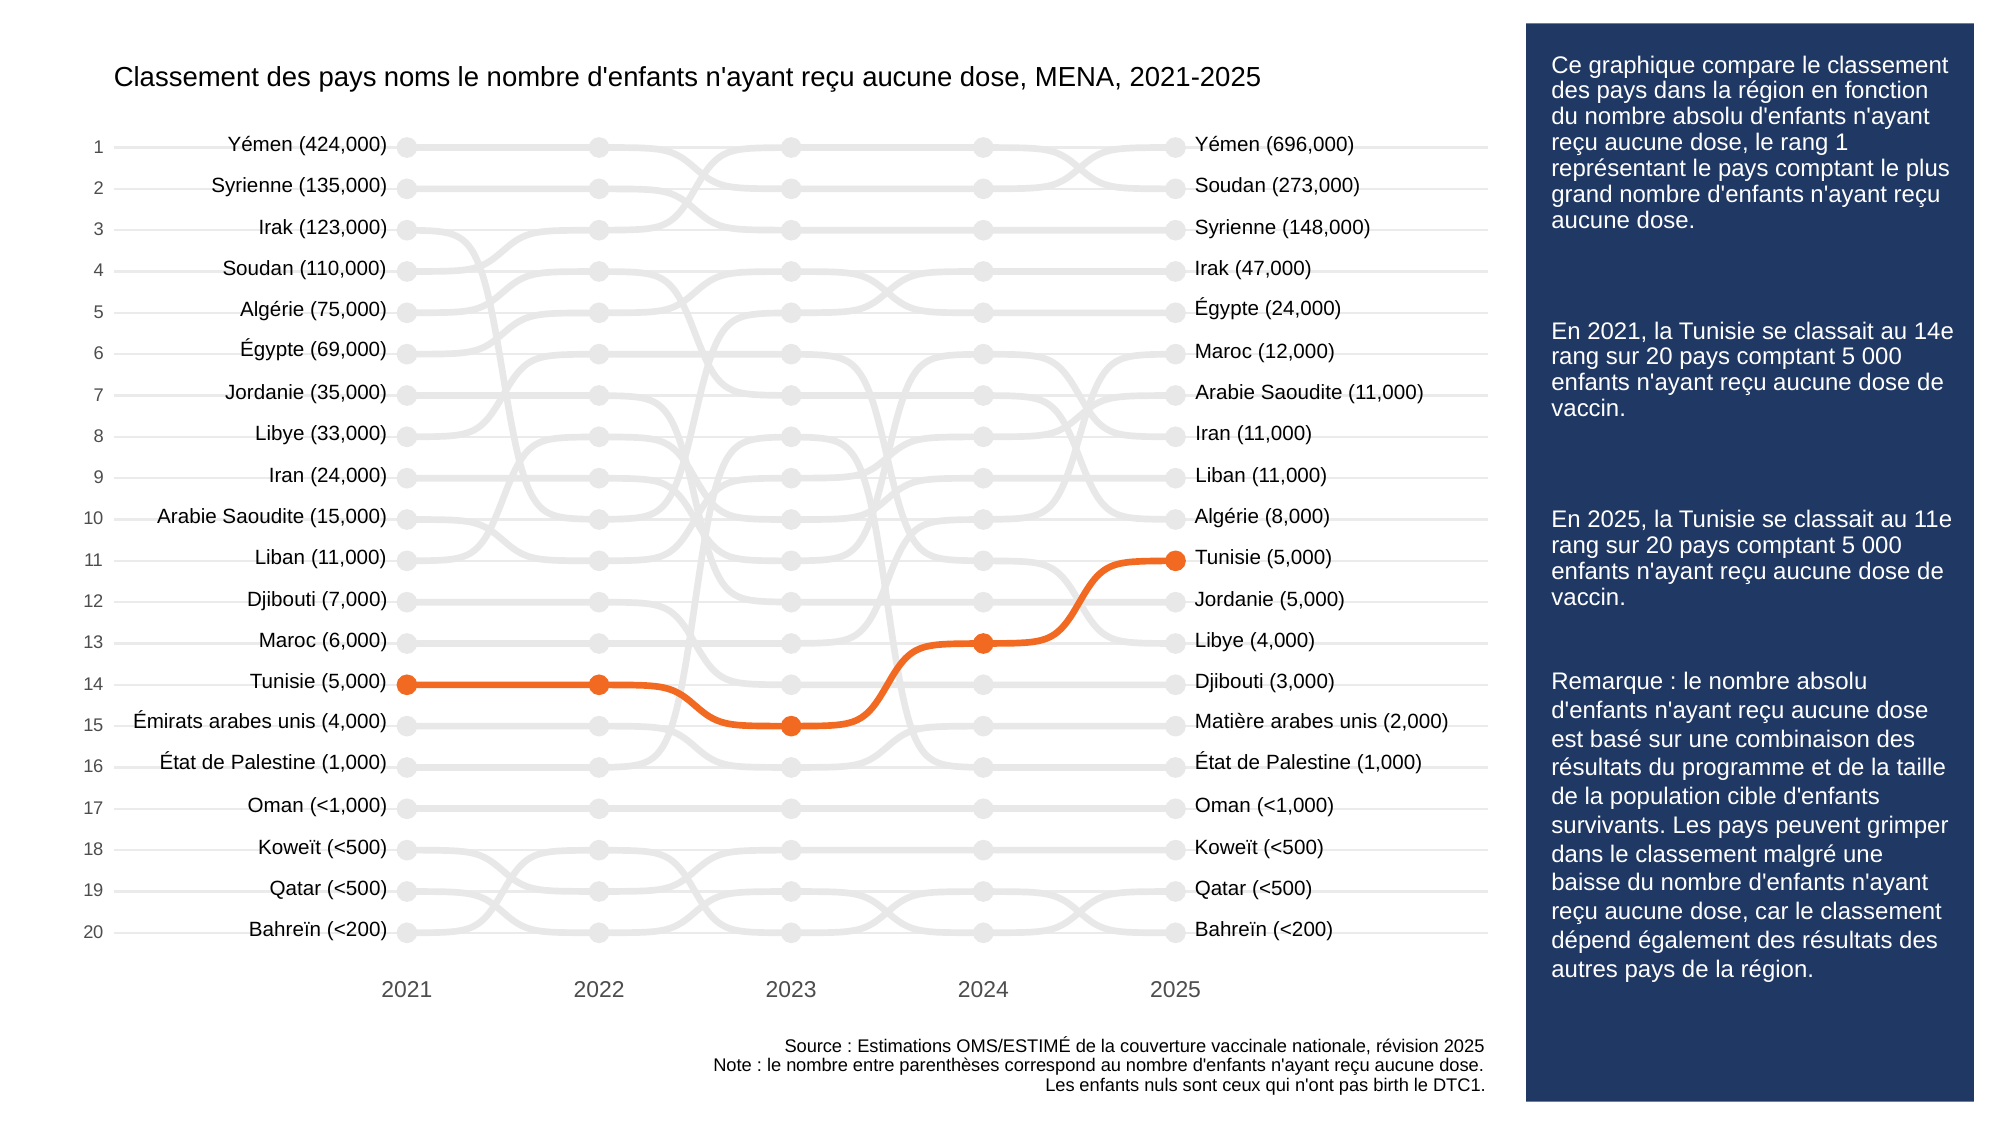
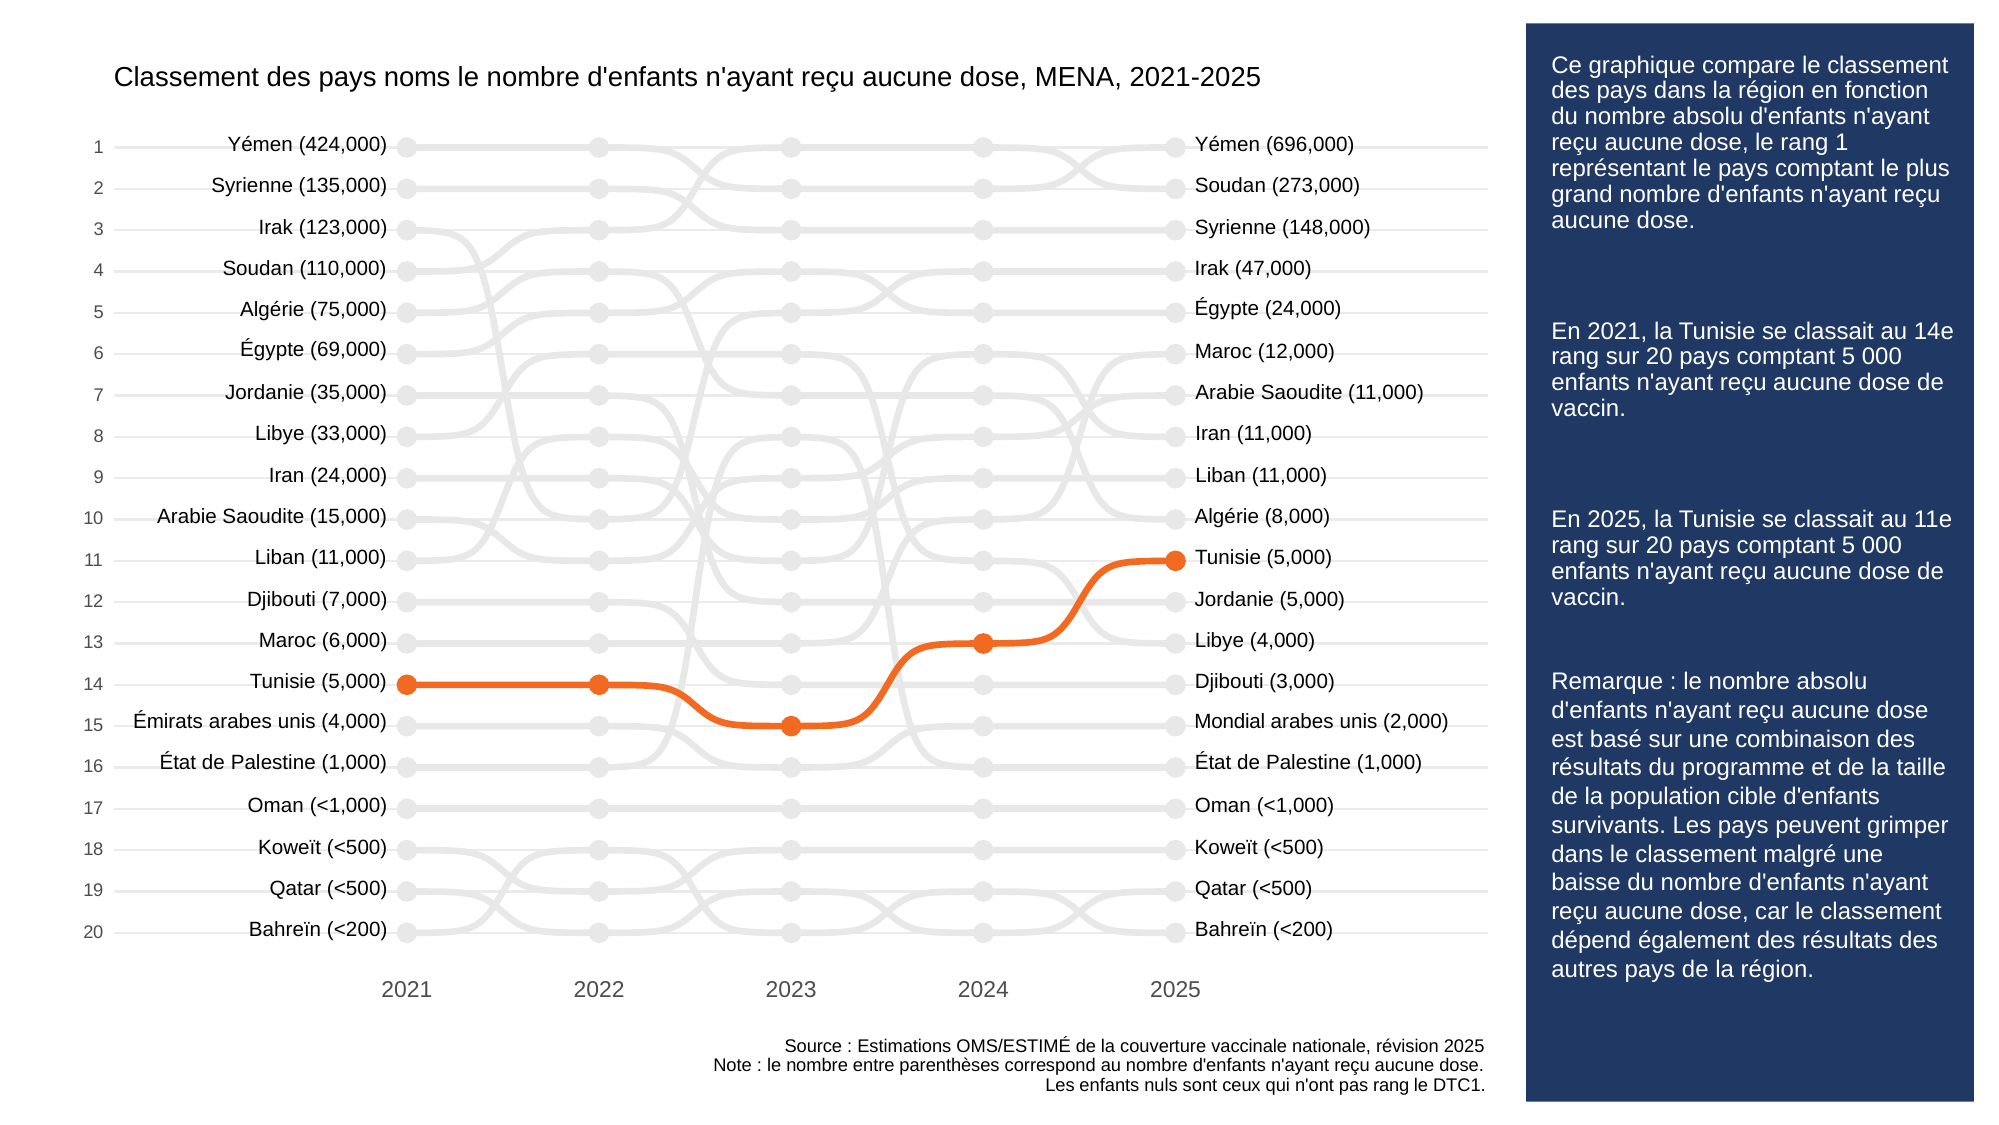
Matière: Matière -> Mondial
pas birth: birth -> rang
